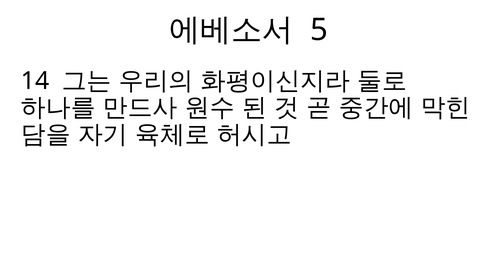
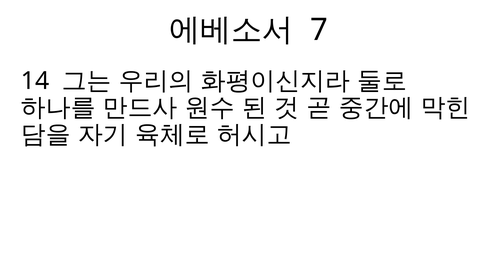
5: 5 -> 7
